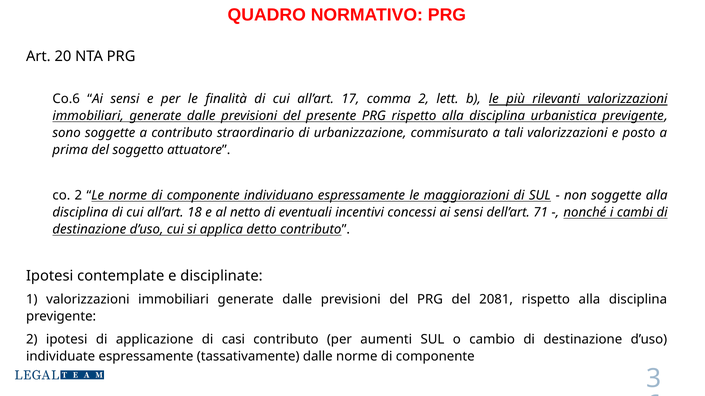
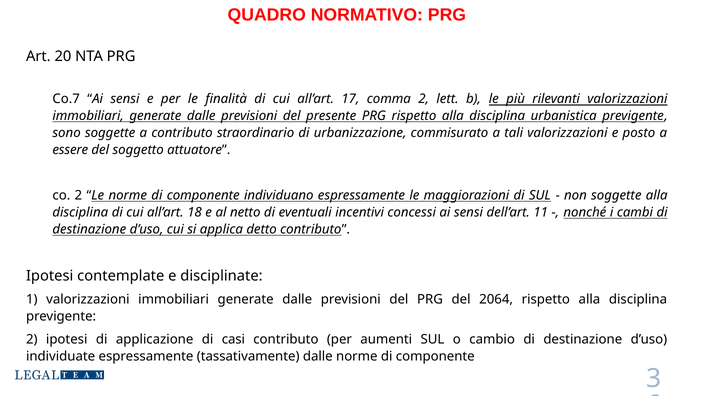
Co.6: Co.6 -> Co.7
prima: prima -> essere
71: 71 -> 11
2081: 2081 -> 2064
